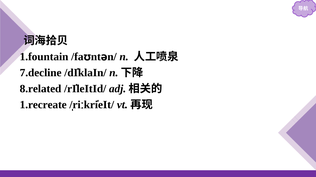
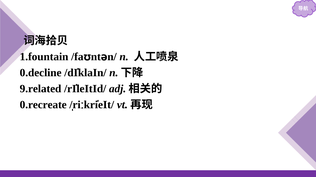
7.decline: 7.decline -> 0.decline
8.related: 8.related -> 9.related
1.recreate: 1.recreate -> 0.recreate
